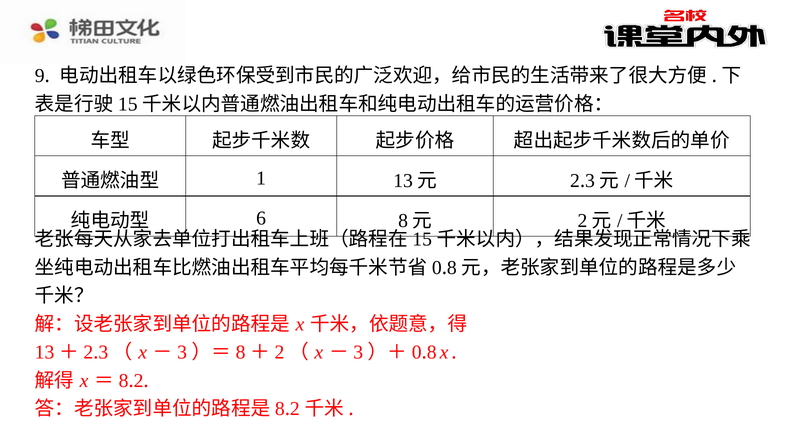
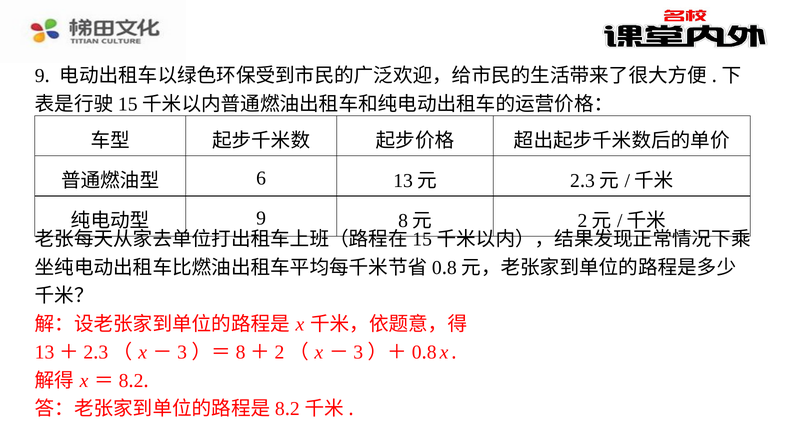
1: 1 -> 6
6 at (261, 218): 6 -> 9
